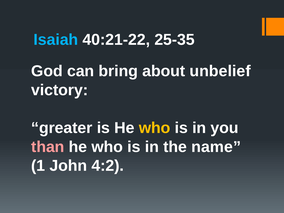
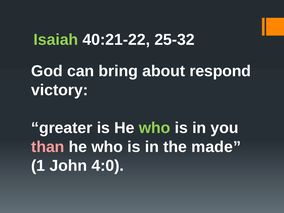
Isaiah colour: light blue -> light green
25-35: 25-35 -> 25-32
unbelief: unbelief -> respond
who at (155, 128) colour: yellow -> light green
name: name -> made
4:2: 4:2 -> 4:0
